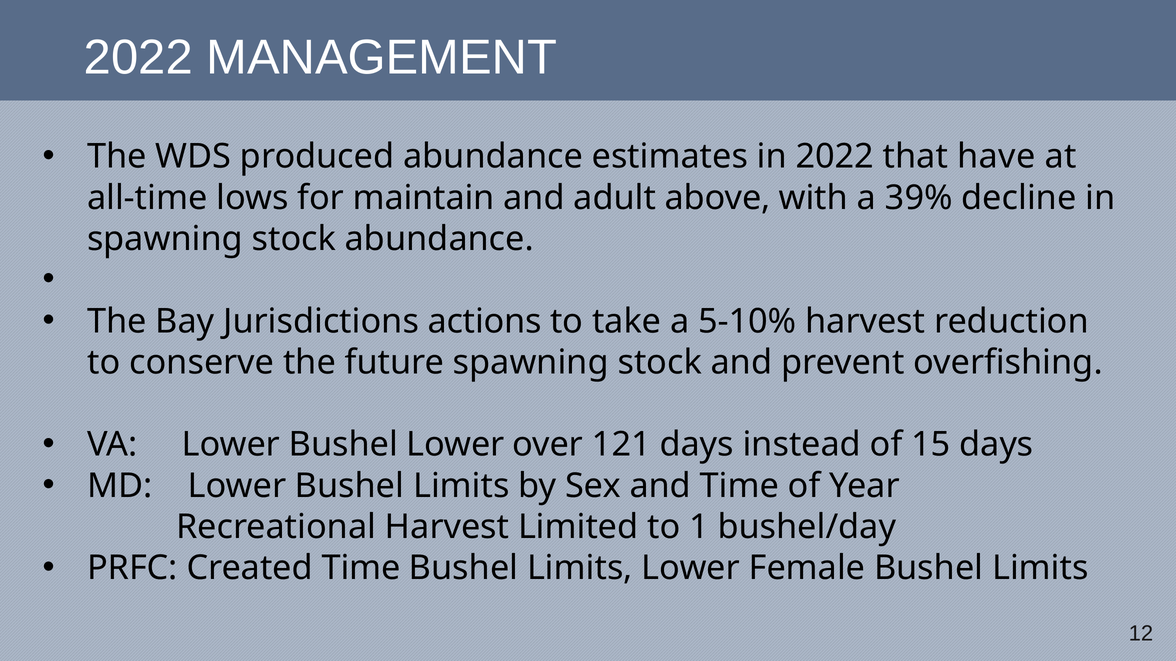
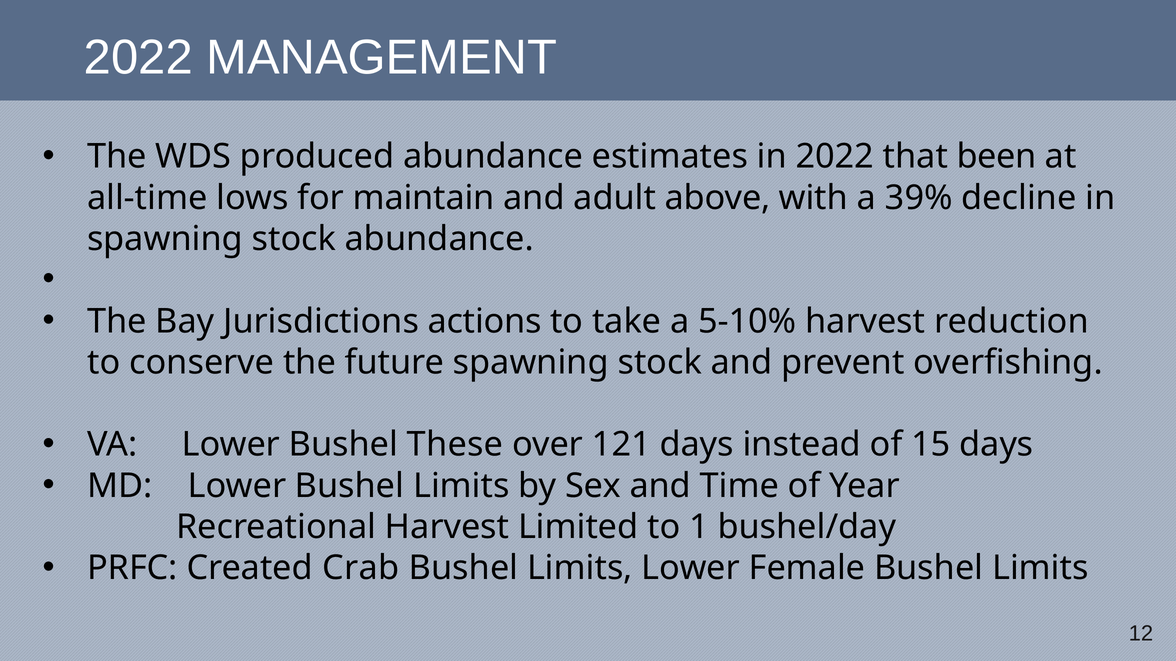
have: have -> been
Bushel Lower: Lower -> These
Created Time: Time -> Crab
